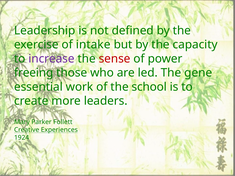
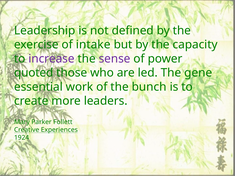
sense colour: red -> purple
freeing: freeing -> quoted
school: school -> bunch
